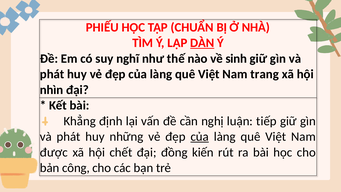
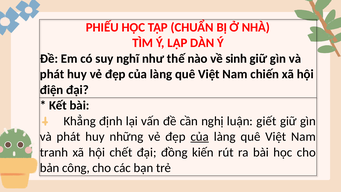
DÀN underline: present -> none
trang: trang -> chiến
nhìn: nhìn -> điện
tiếp: tiếp -> giết
được: được -> tranh
